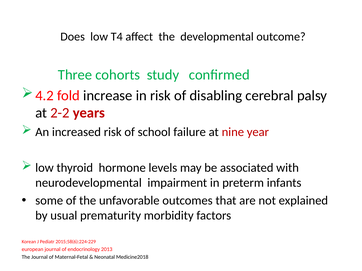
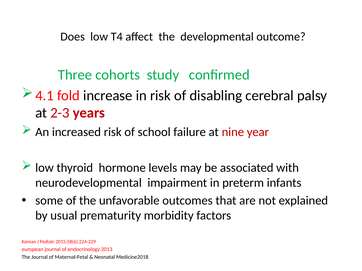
4.2: 4.2 -> 4.1
2-2: 2-2 -> 2-3
